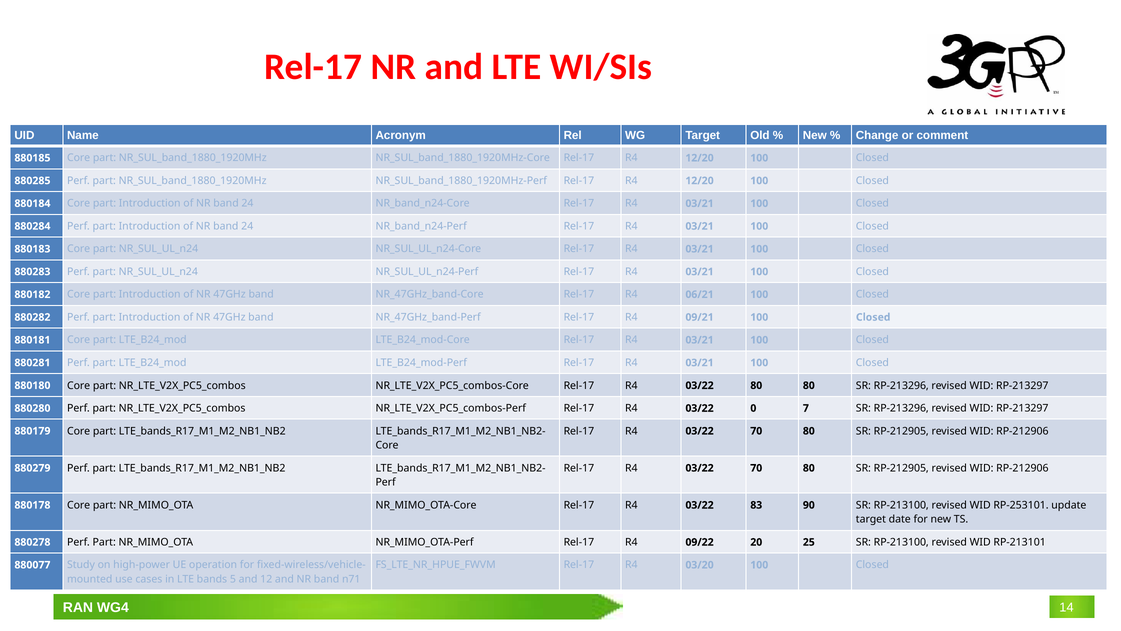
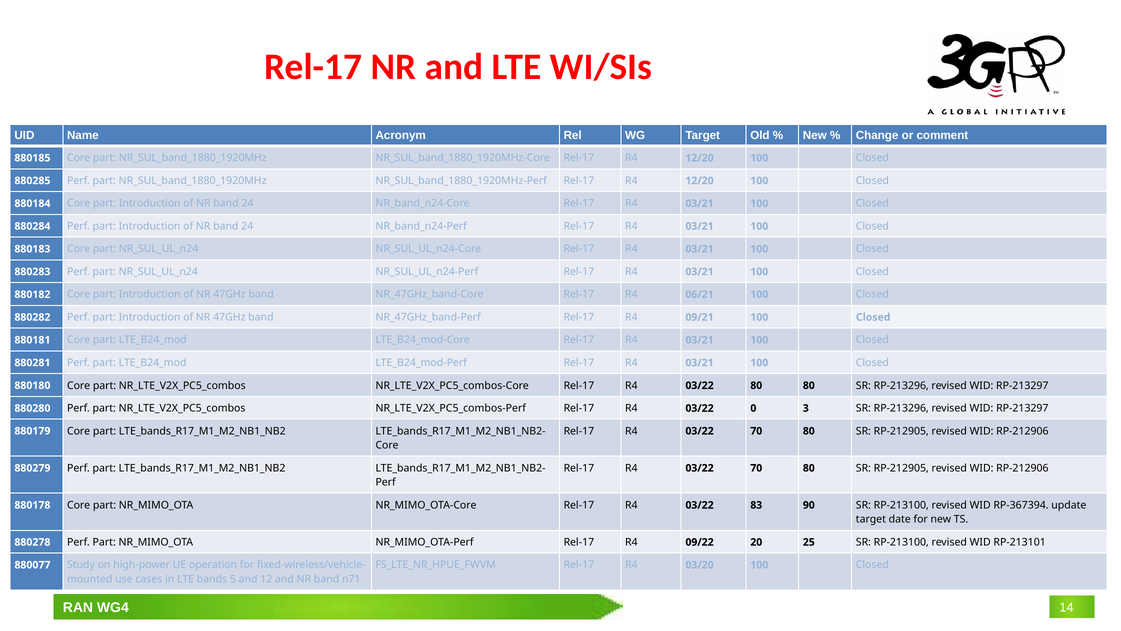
7: 7 -> 3
RP-253101: RP-253101 -> RP-367394
